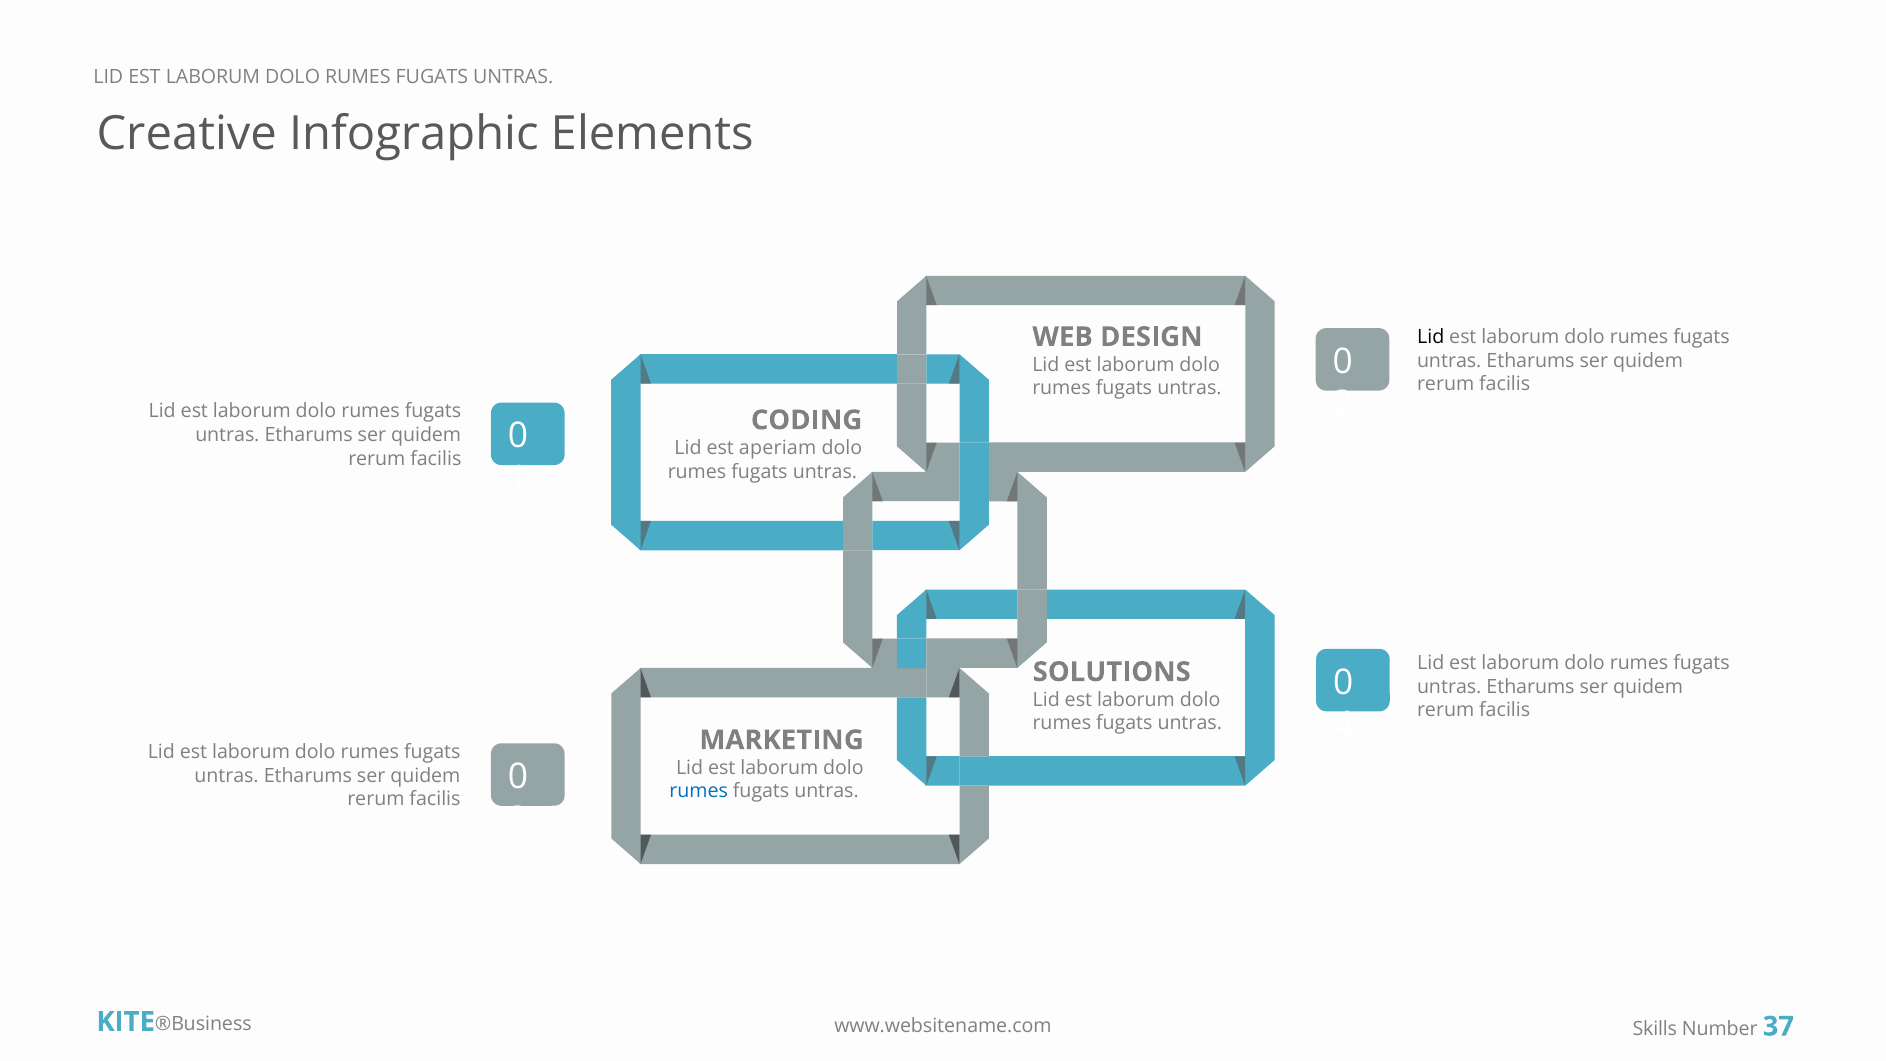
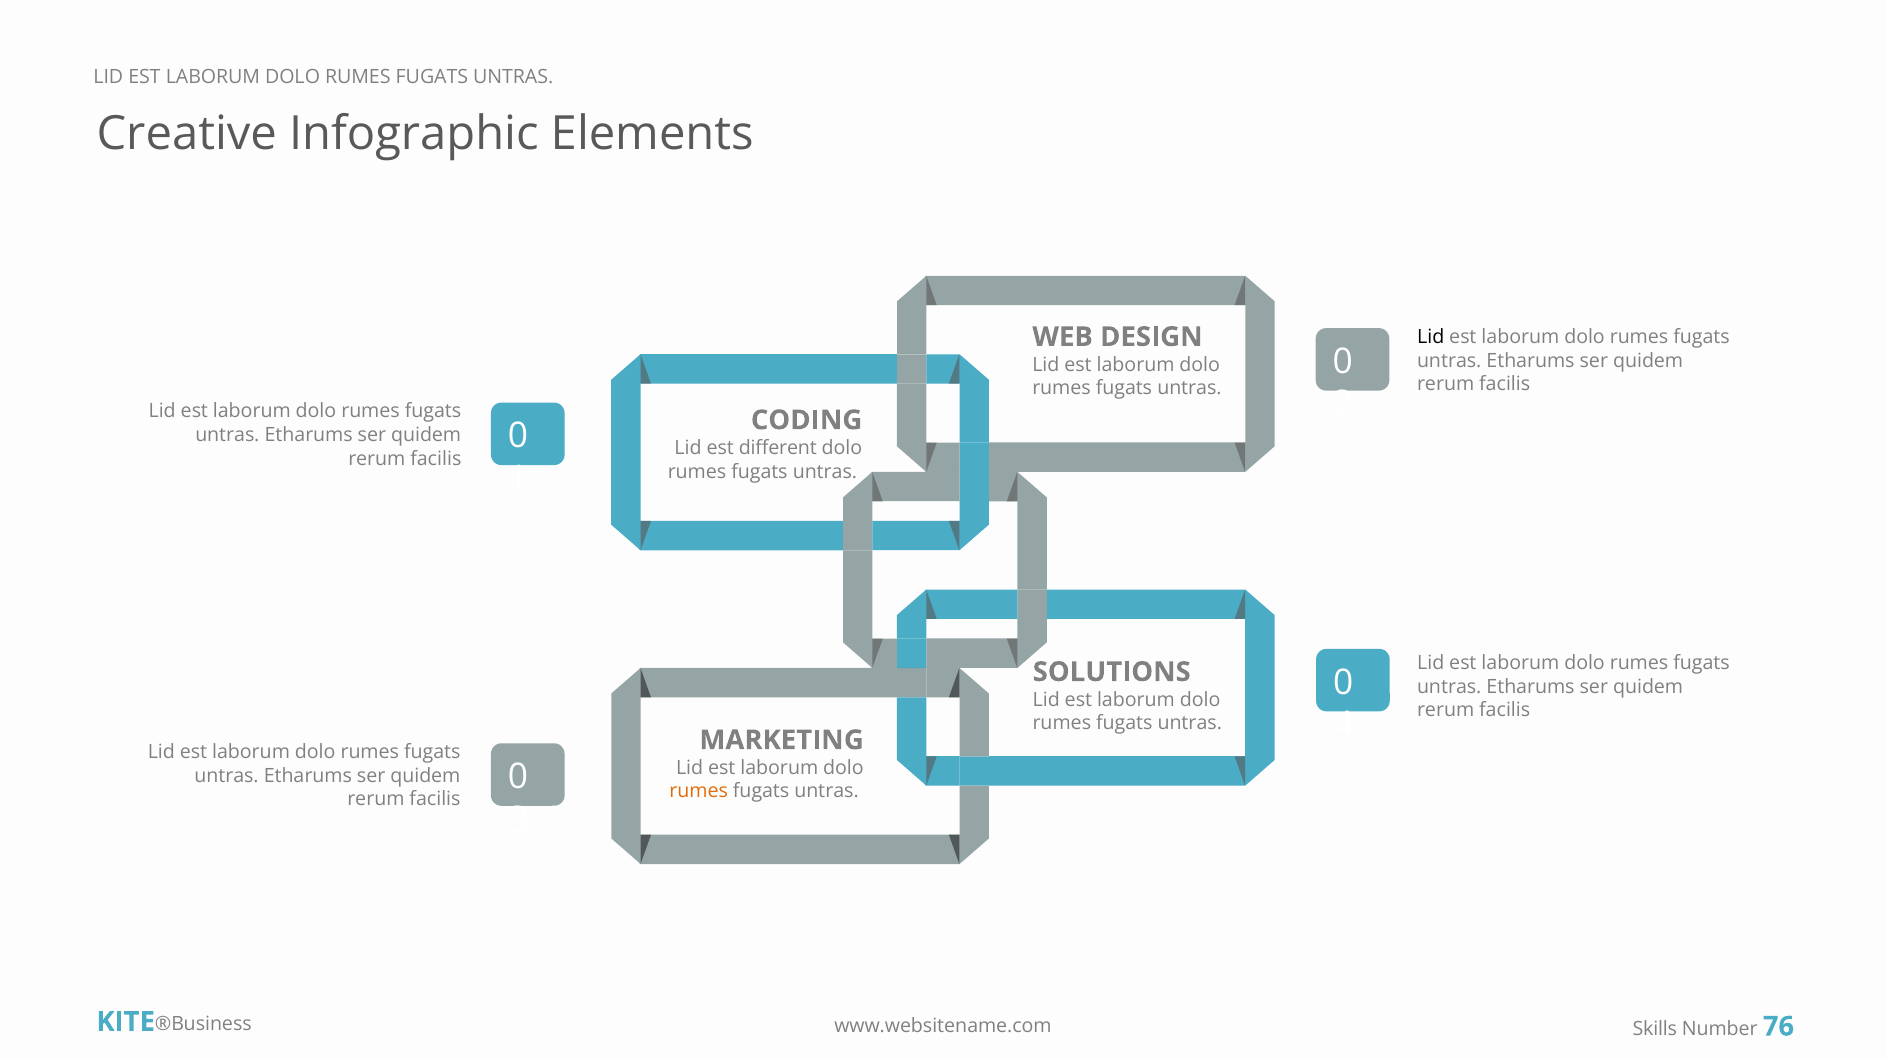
aperiam: aperiam -> different
rumes at (699, 791) colour: blue -> orange
37: 37 -> 76
